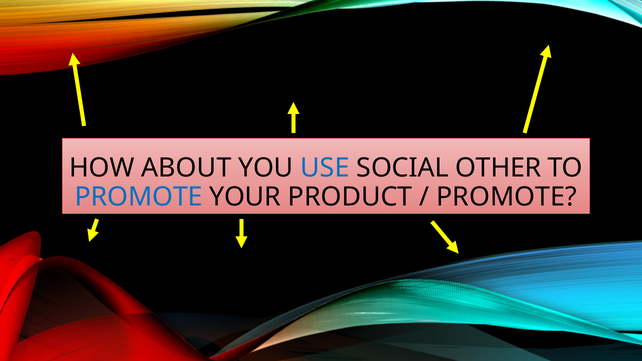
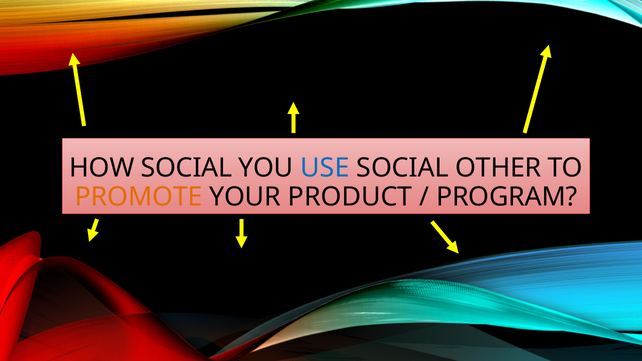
HOW ABOUT: ABOUT -> SOCIAL
PROMOTE at (139, 197) colour: blue -> orange
PROMOTE at (507, 197): PROMOTE -> PROGRAM
